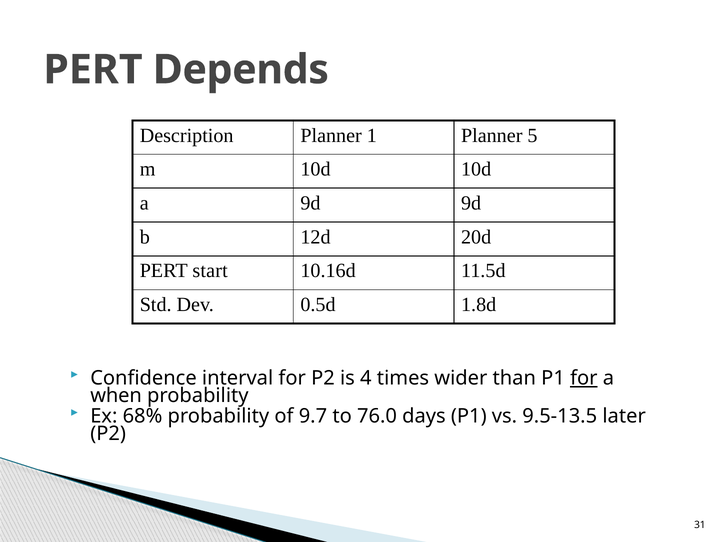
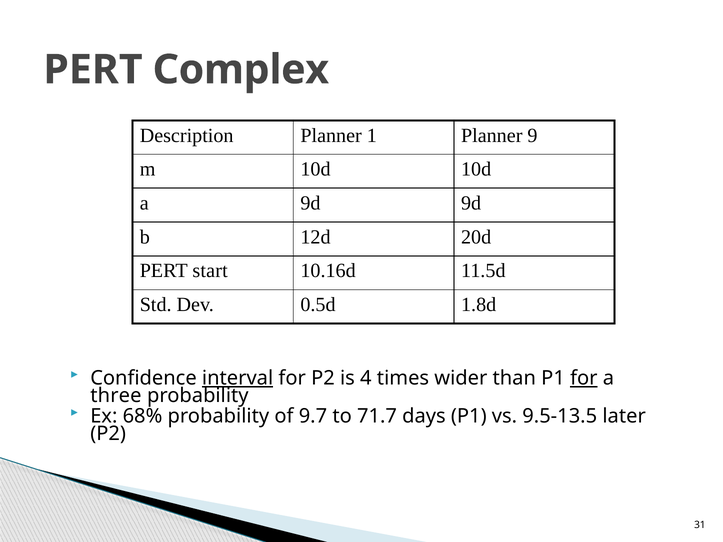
Depends: Depends -> Complex
5: 5 -> 9
interval underline: none -> present
when: when -> three
76.0: 76.0 -> 71.7
